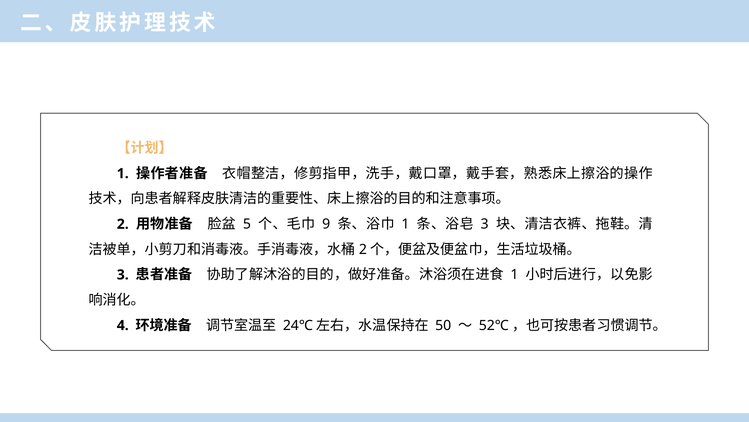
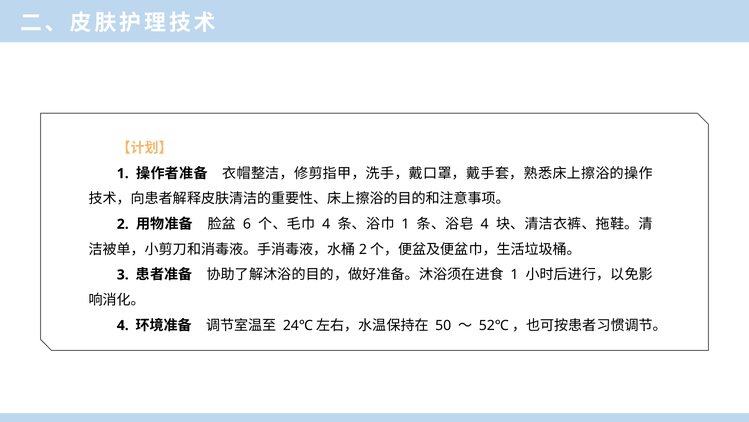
5: 5 -> 6
9 at (326, 224): 9 -> 4
3 at (485, 224): 3 -> 4
